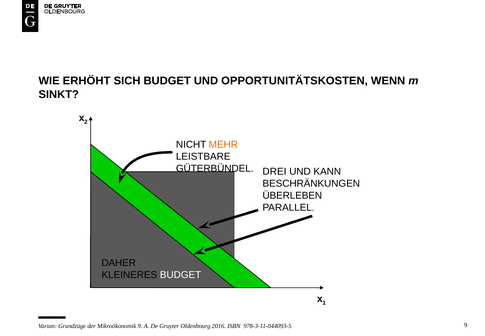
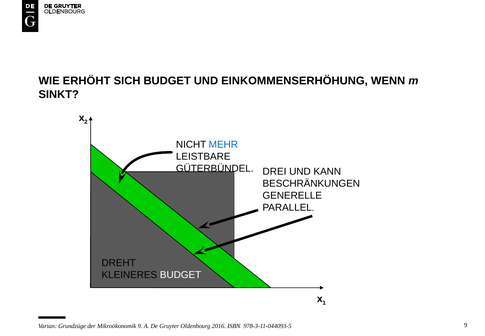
OPPORTUNITÄTSKOSTEN: OPPORTUNITÄTSKOSTEN -> EINKOMMENSERHÖHUNG
MEHR colour: orange -> blue
ÜBERLEBEN: ÜBERLEBEN -> GENERELLE
DAHER: DAHER -> DREHT
